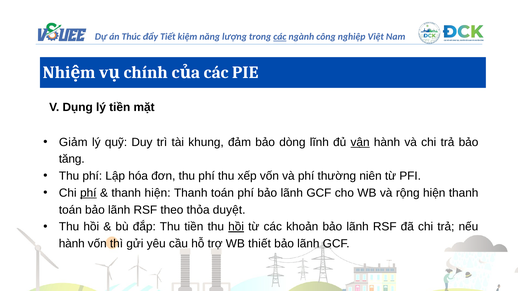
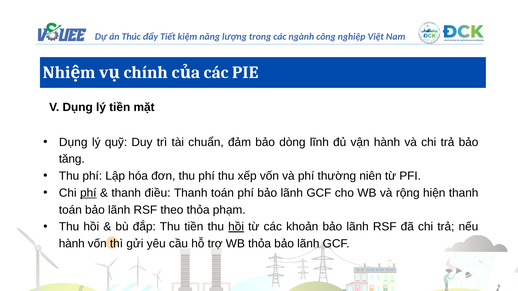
các at (280, 37) underline: present -> none
Giảm at (73, 142): Giảm -> Dụng
khung: khung -> chuẩn
vận underline: present -> none
thanh hiện: hiện -> điều
duyệt: duyệt -> phạm
WB thiết: thiết -> thỏa
